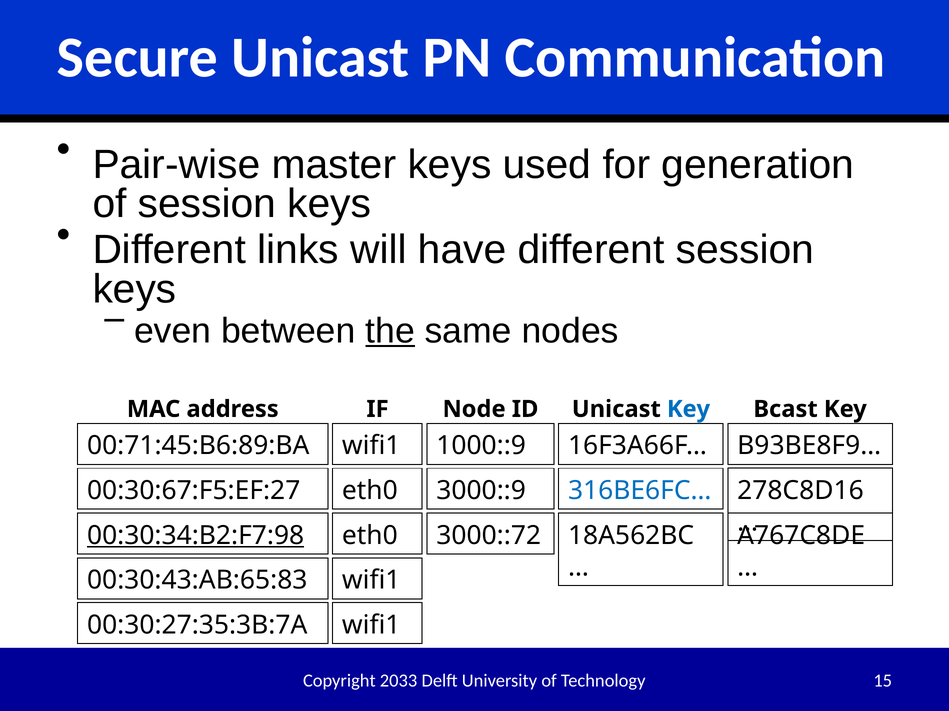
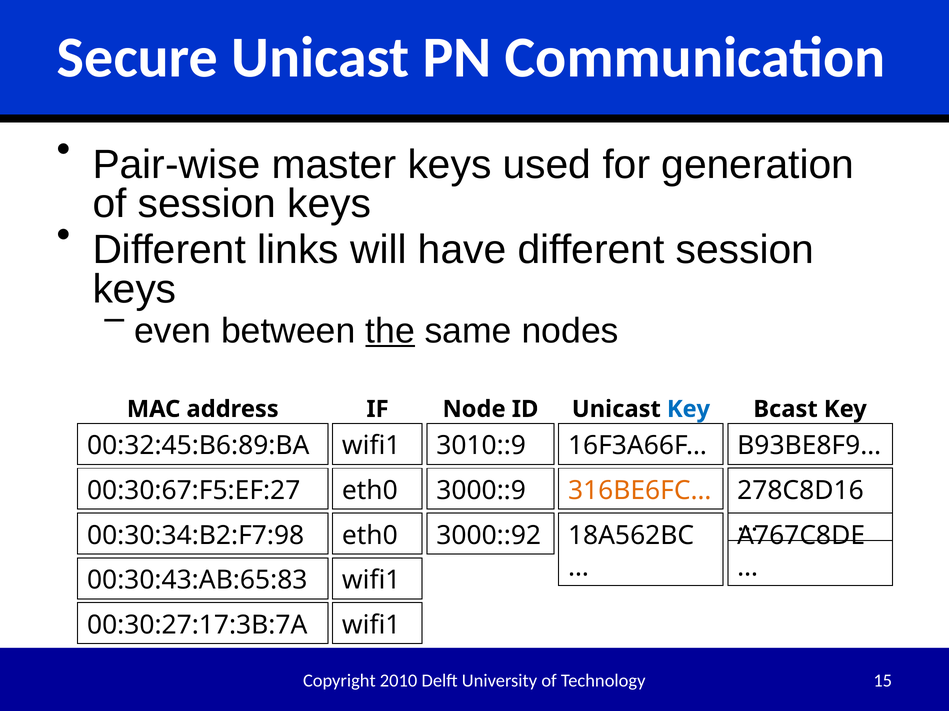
00:71:45:B6:89:BA: 00:71:45:B6:89:BA -> 00:32:45:B6:89:BA
1000::9: 1000::9 -> 3010::9
316BE6FC… colour: blue -> orange
00:30:34:B2:F7:98 underline: present -> none
3000::72: 3000::72 -> 3000::92
00:30:27:35:3B:7A: 00:30:27:35:3B:7A -> 00:30:27:17:3B:7A
2033: 2033 -> 2010
